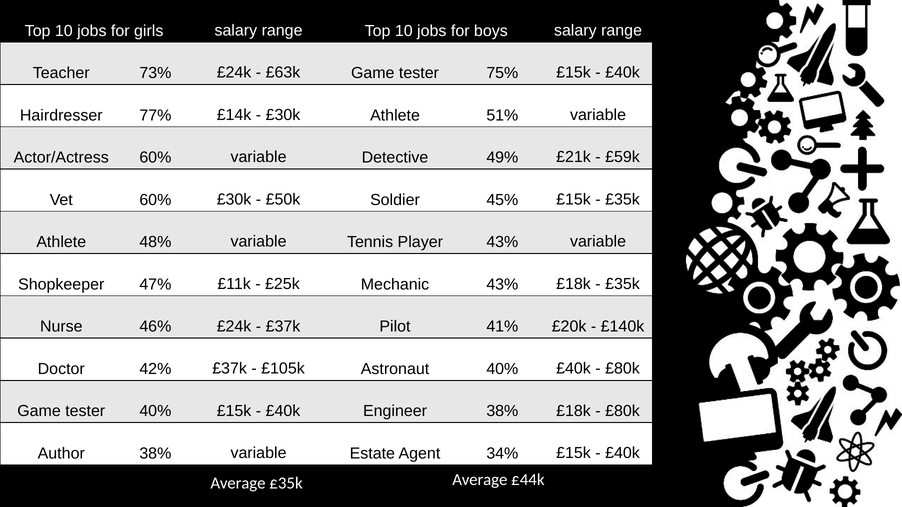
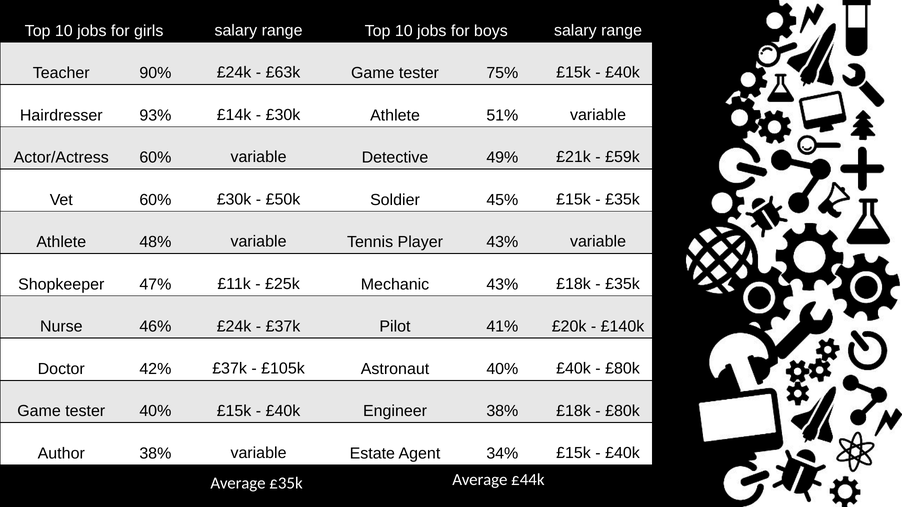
73%: 73% -> 90%
77%: 77% -> 93%
